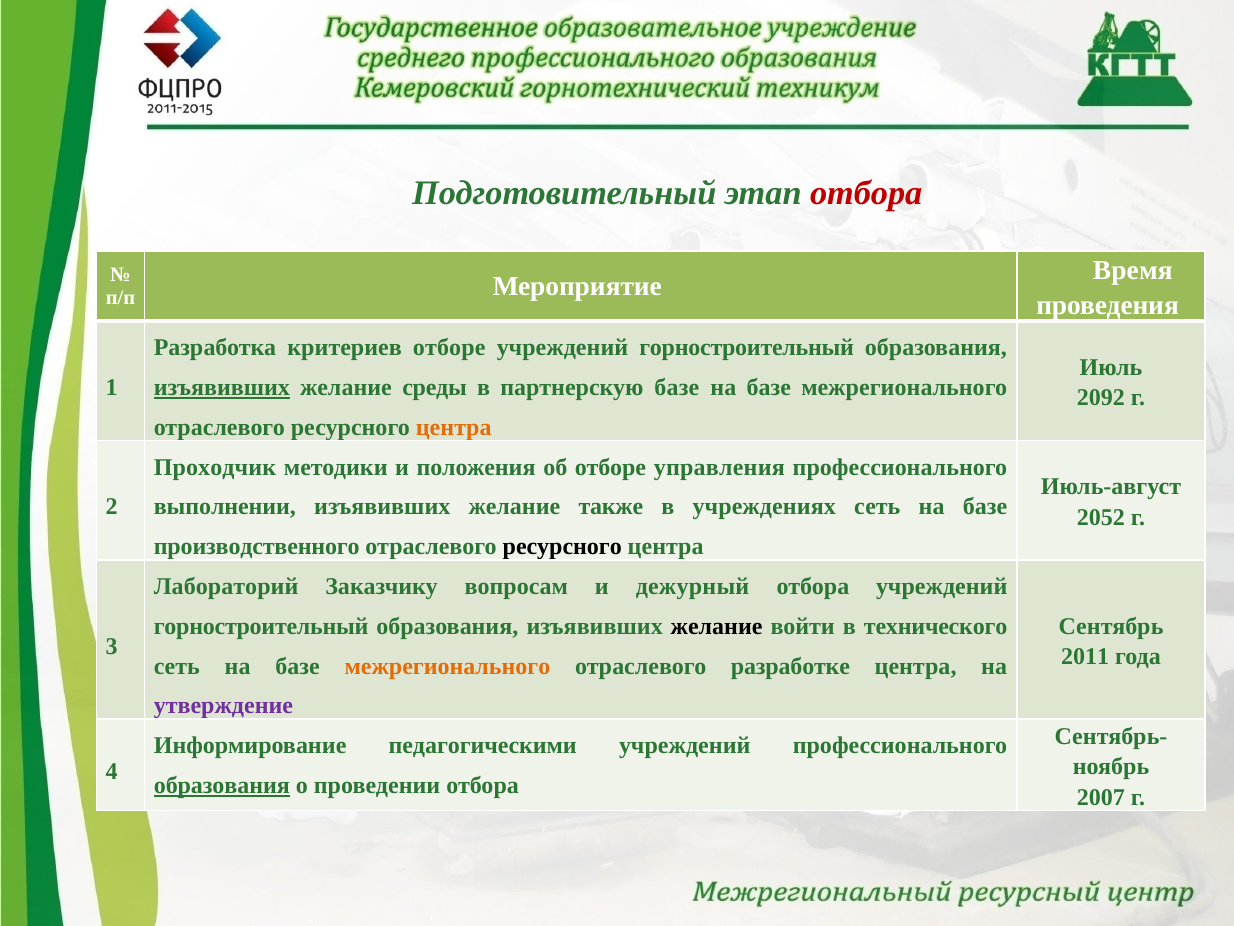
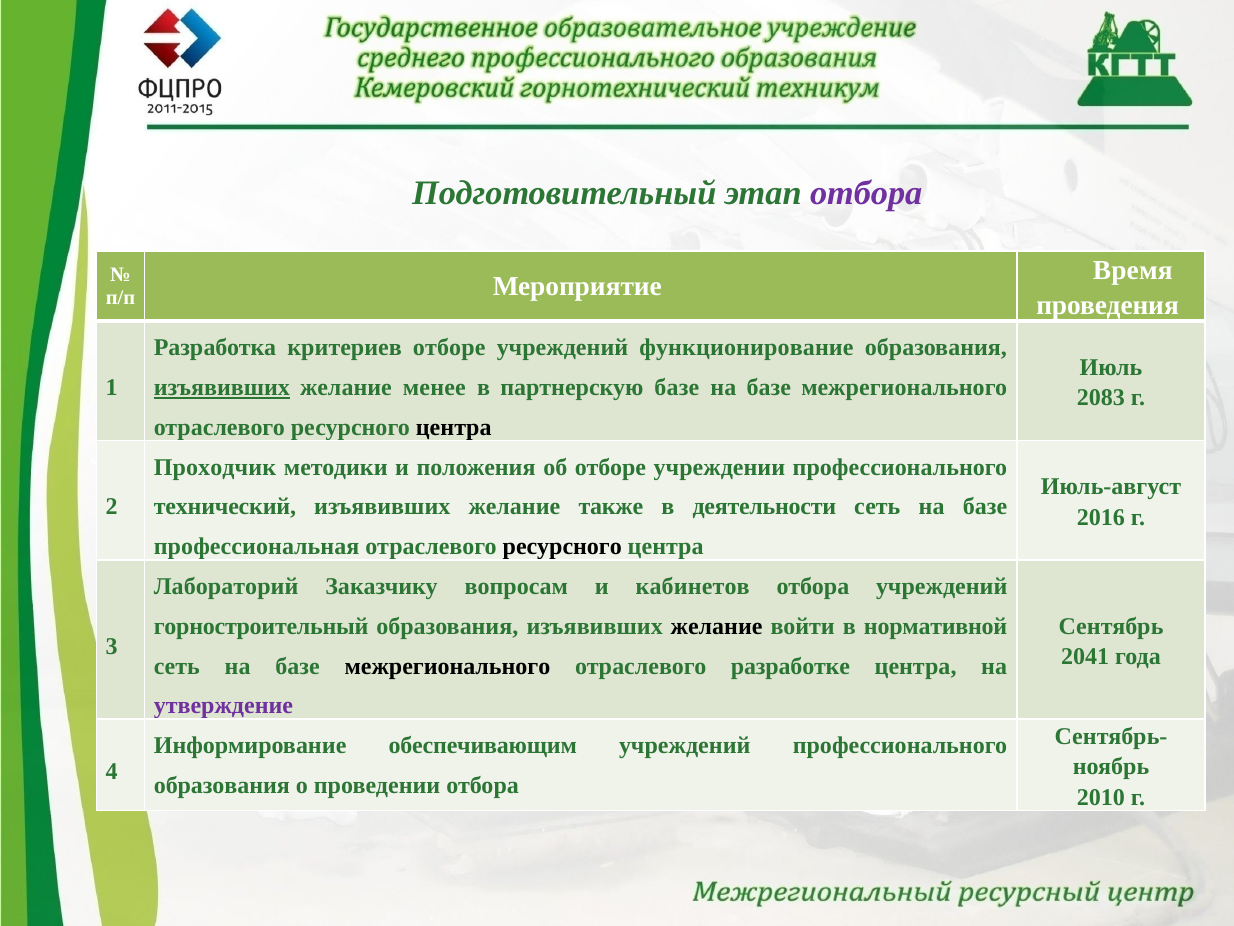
отбора at (866, 193) colour: red -> purple
горностроительный at (747, 347): горностроительный -> функционирование
среды: среды -> менее
2092: 2092 -> 2083
центра at (454, 427) colour: orange -> black
управления: управления -> учреждении
выполнении: выполнении -> технический
учреждениях: учреждениях -> деятельности
2052: 2052 -> 2016
производственного: производственного -> профессиональная
дежурный: дежурный -> кабинетов
технического: технического -> нормативной
2011: 2011 -> 2041
межрегионального at (447, 666) colour: orange -> black
педагогическими: педагогическими -> обеспечивающим
образования at (222, 785) underline: present -> none
2007: 2007 -> 2010
